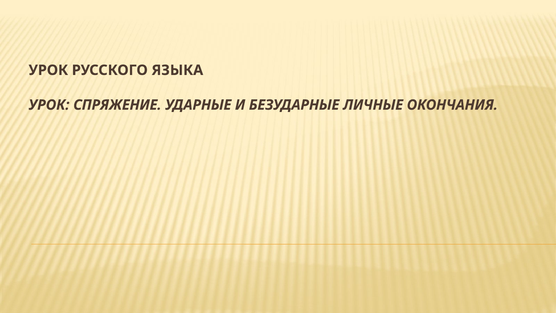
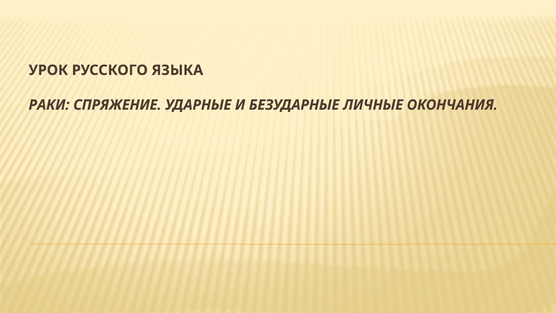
УРОК at (49, 105): УРОК -> РАКИ
